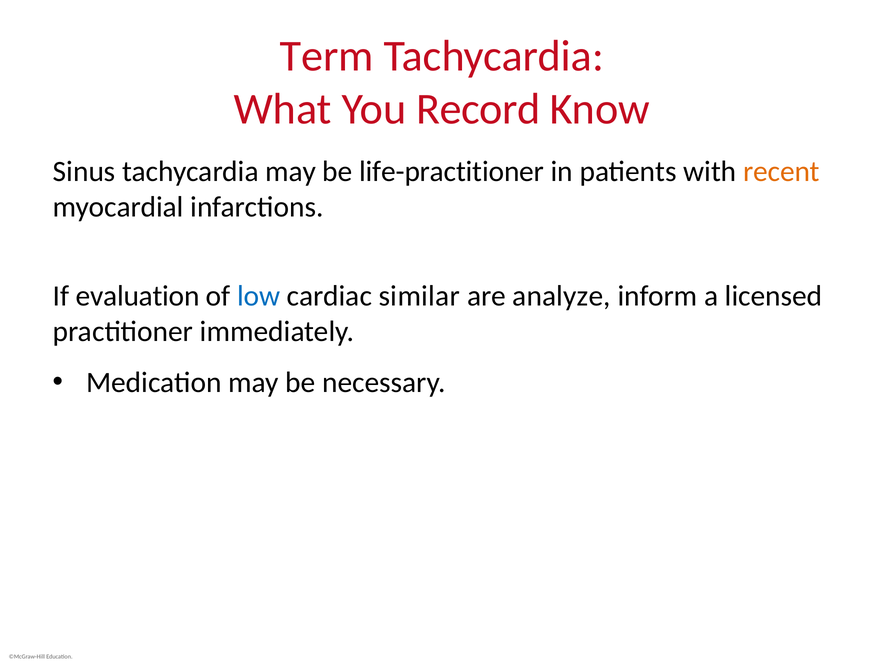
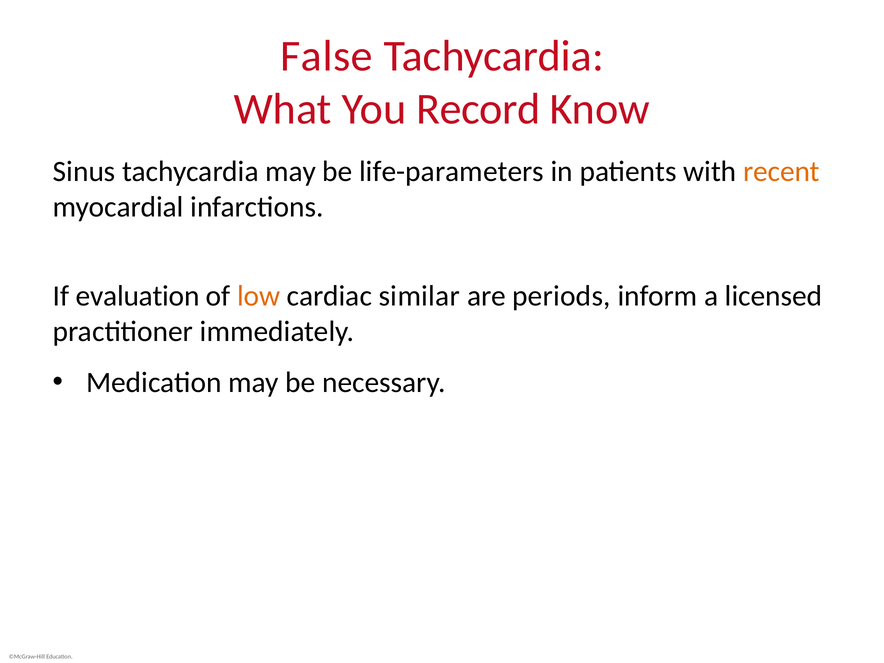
Term: Term -> False
life-practitioner: life-practitioner -> life-parameters
low colour: blue -> orange
analyze: analyze -> periods
